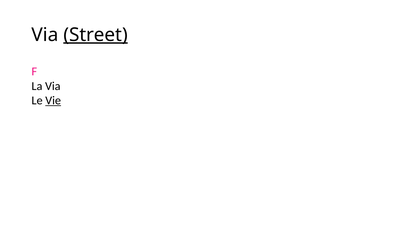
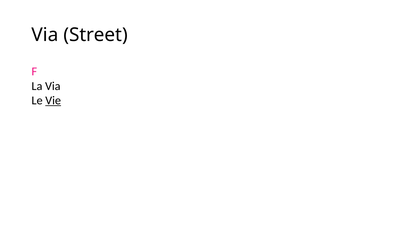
Street underline: present -> none
